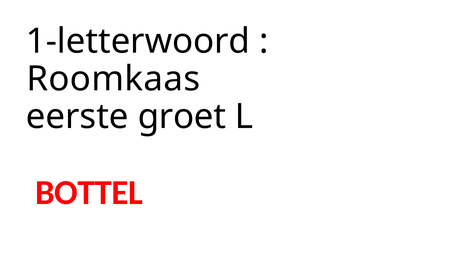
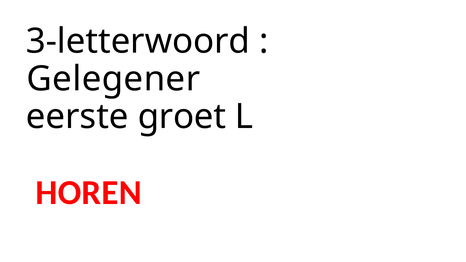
1-letterwoord: 1-letterwoord -> 3-letterwoord
Roomkaas: Roomkaas -> Gelegener
BOTTEL: BOTTEL -> HOREN
